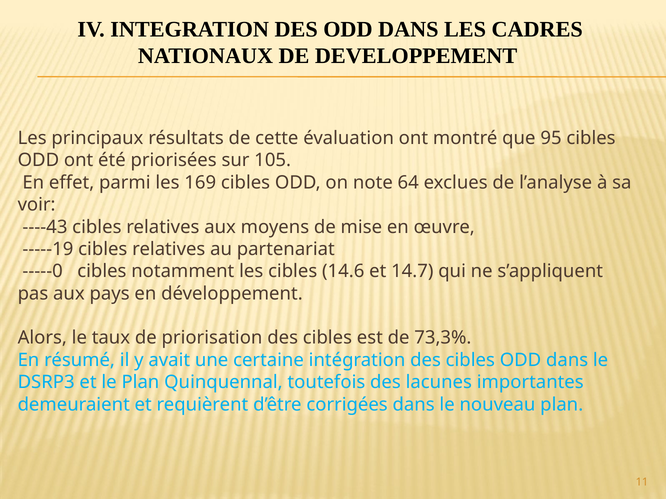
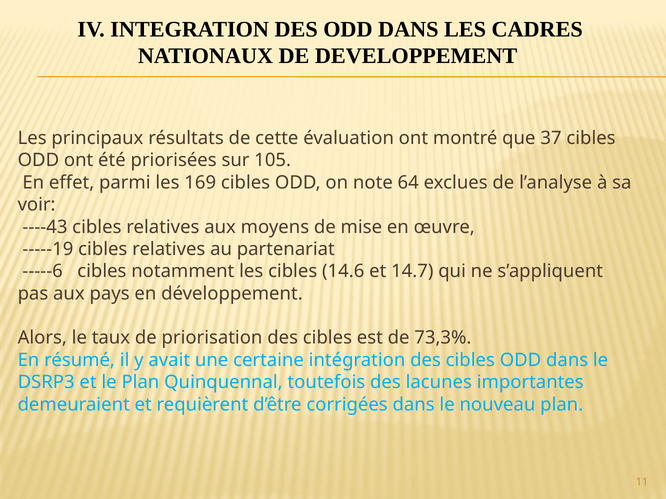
95: 95 -> 37
-----0: -----0 -> -----6
